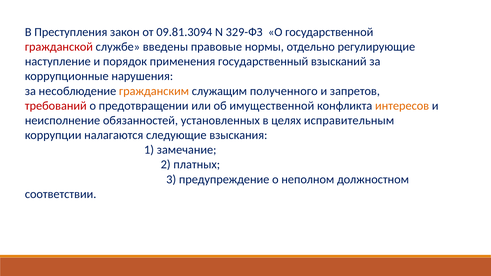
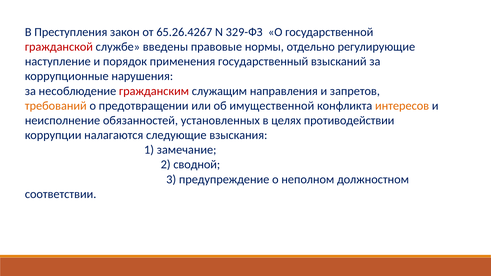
09.81.3094: 09.81.3094 -> 65.26.4267
гражданским colour: orange -> red
полученного: полученного -> направления
требований colour: red -> orange
исправительным: исправительным -> противодействии
платных: платных -> сводной
